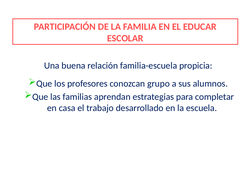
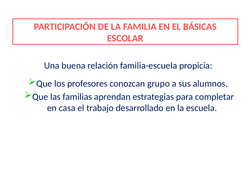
EDUCAR: EDUCAR -> BÁSICAS
